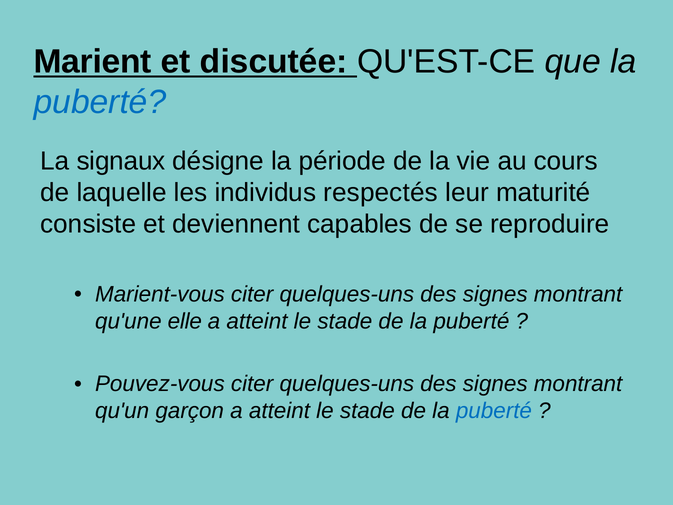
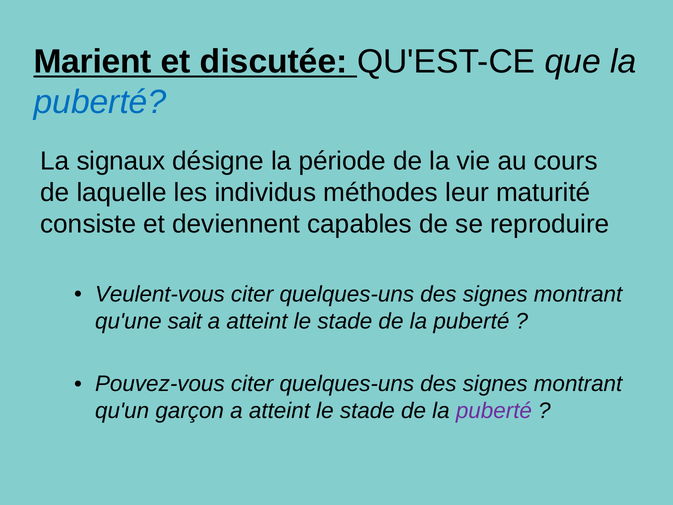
respectés: respectés -> méthodes
Marient-vous: Marient-vous -> Veulent-vous
elle: elle -> sait
puberté at (494, 411) colour: blue -> purple
